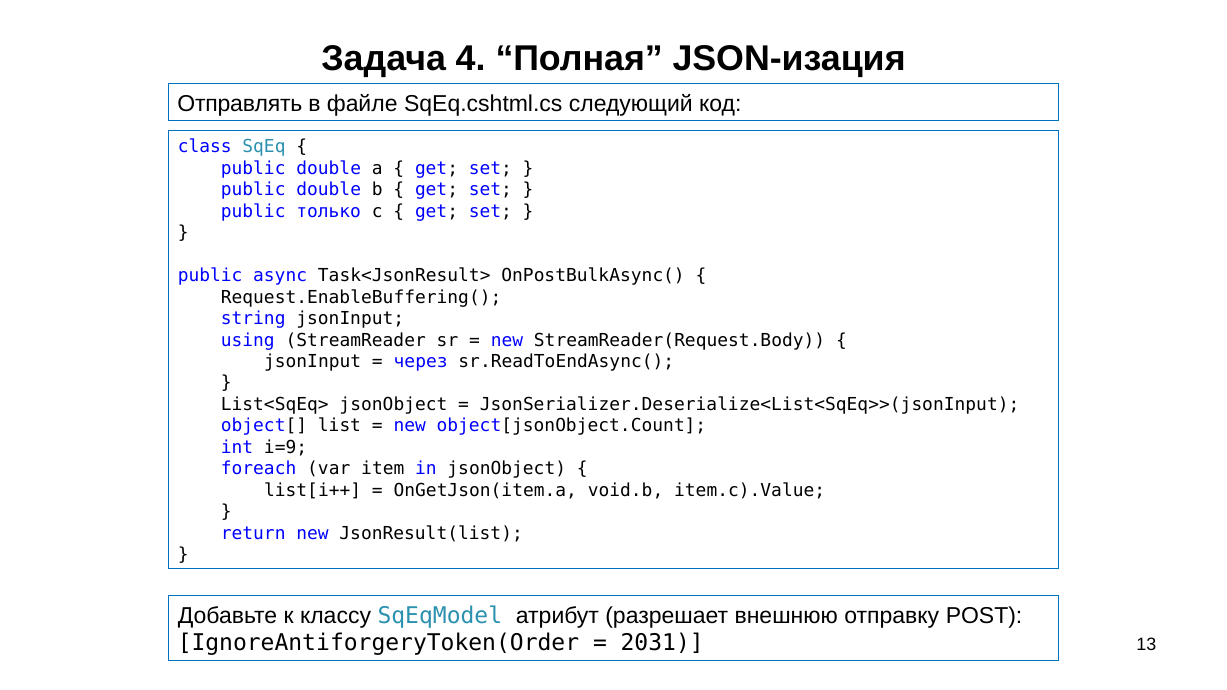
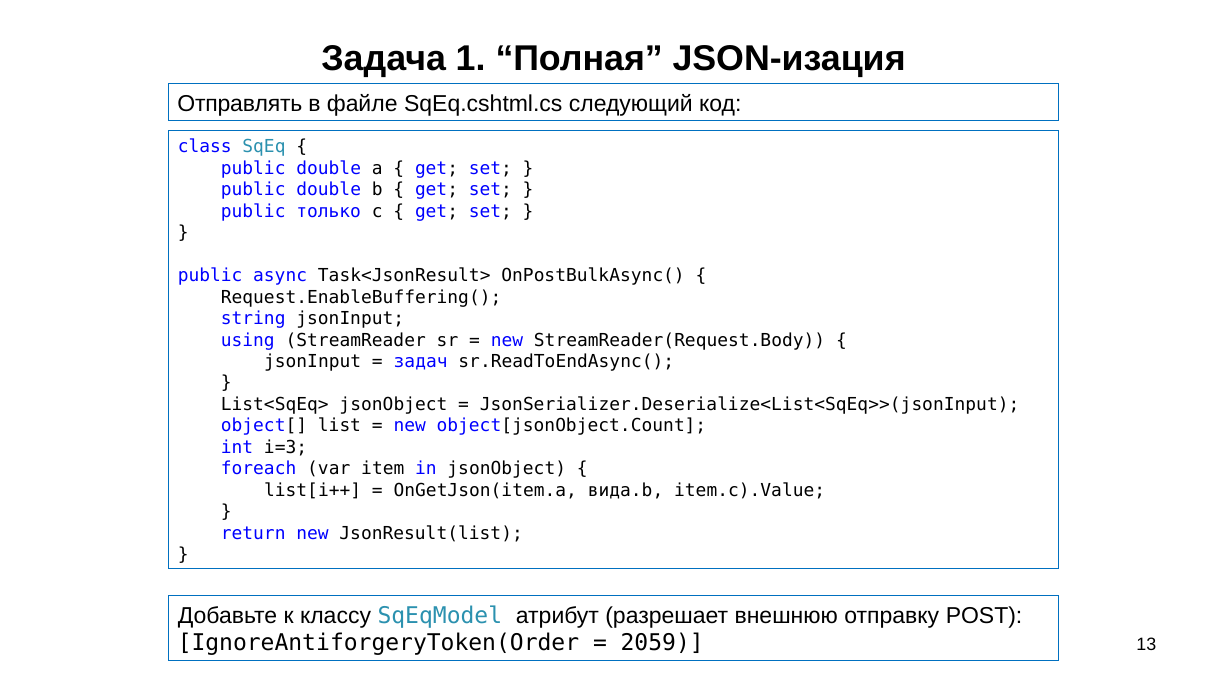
4: 4 -> 1
через: через -> задач
i=9: i=9 -> i=3
void.b: void.b -> вида.b
2031: 2031 -> 2059
